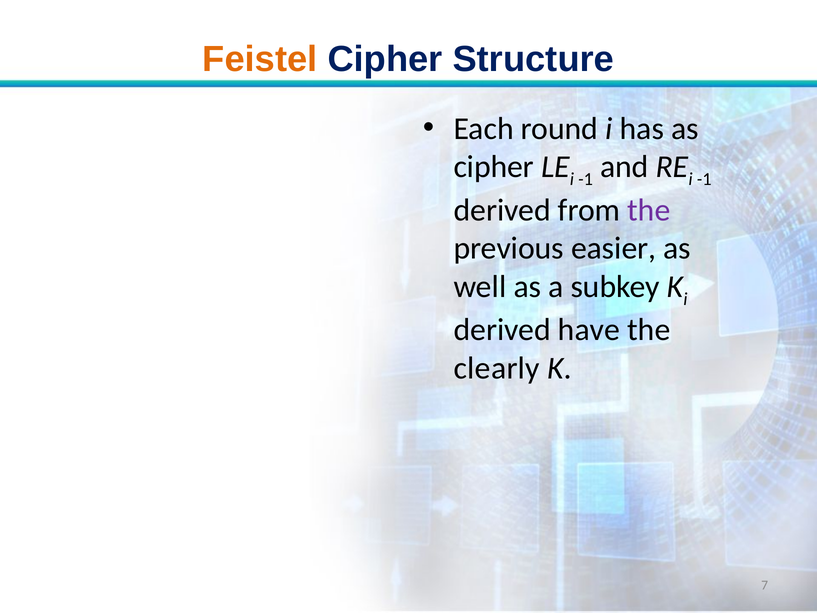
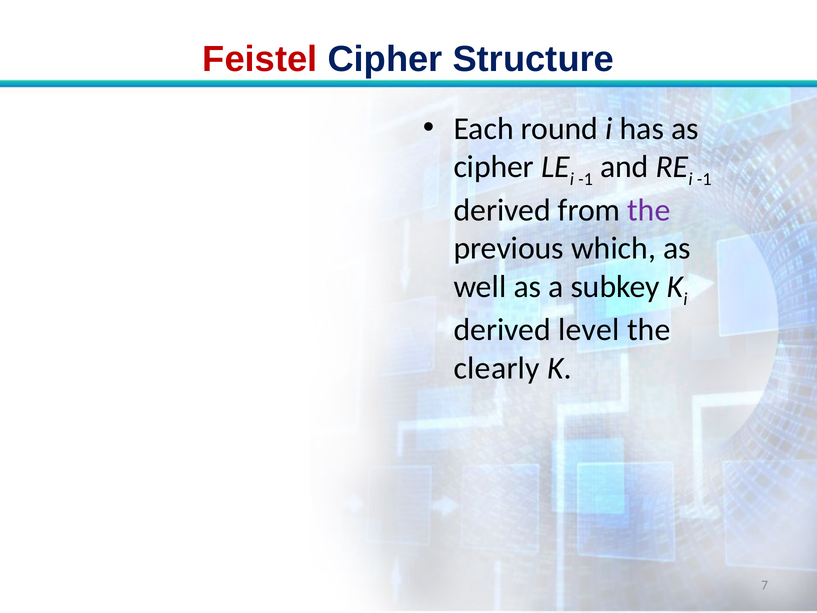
Feistel colour: orange -> red
easier: easier -> which
have: have -> level
